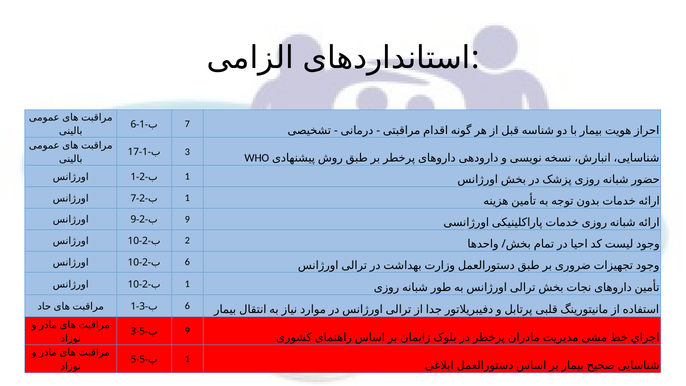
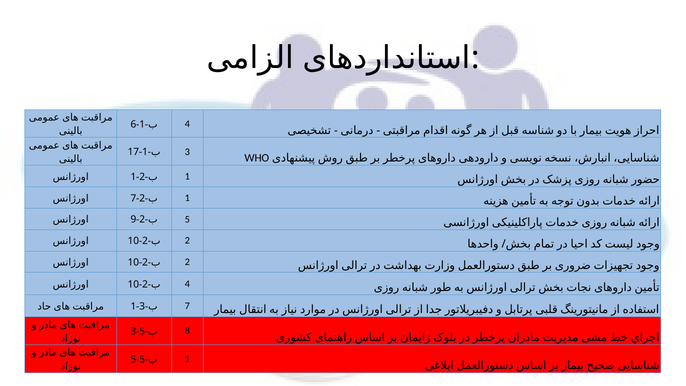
6 7: 7 -> 4
9 at (187, 219): 9 -> 5
6 at (187, 262): 6 -> 2
1 at (187, 284): 1 -> 4
1 6: 6 -> 7
3 9: 9 -> 8
